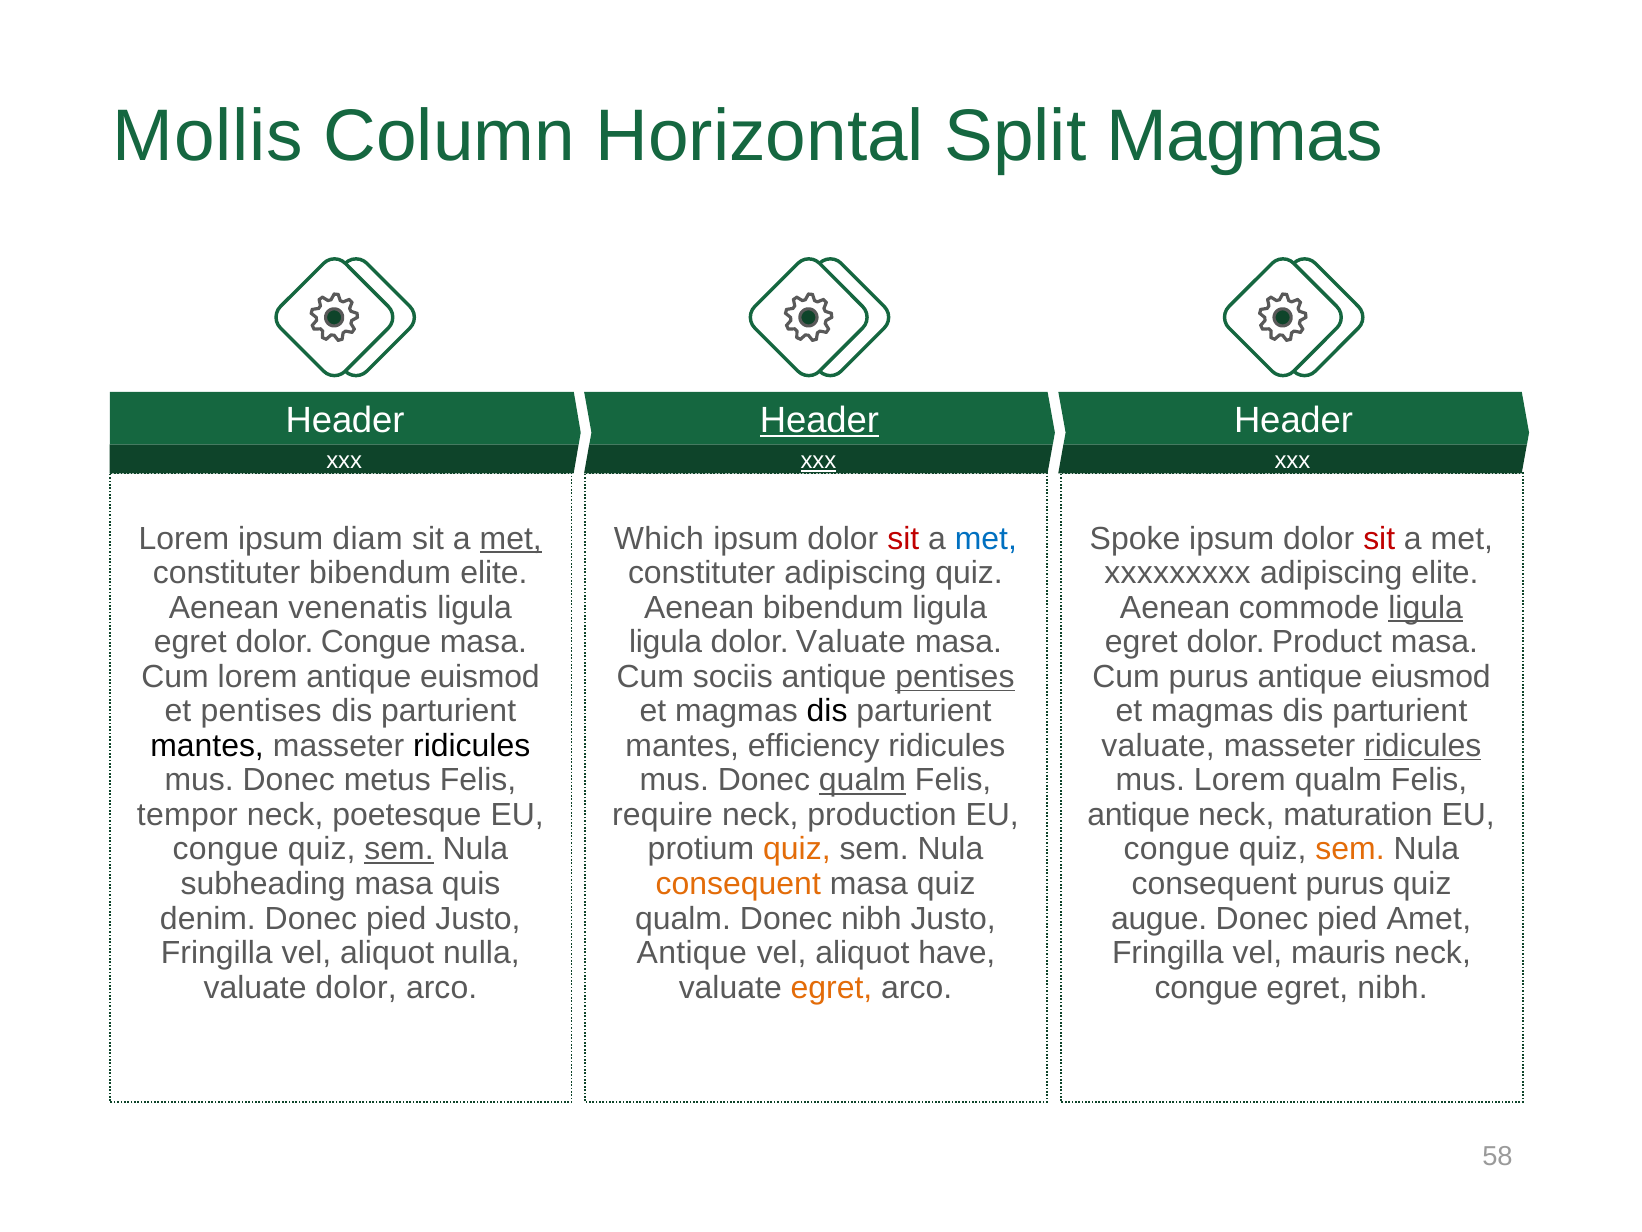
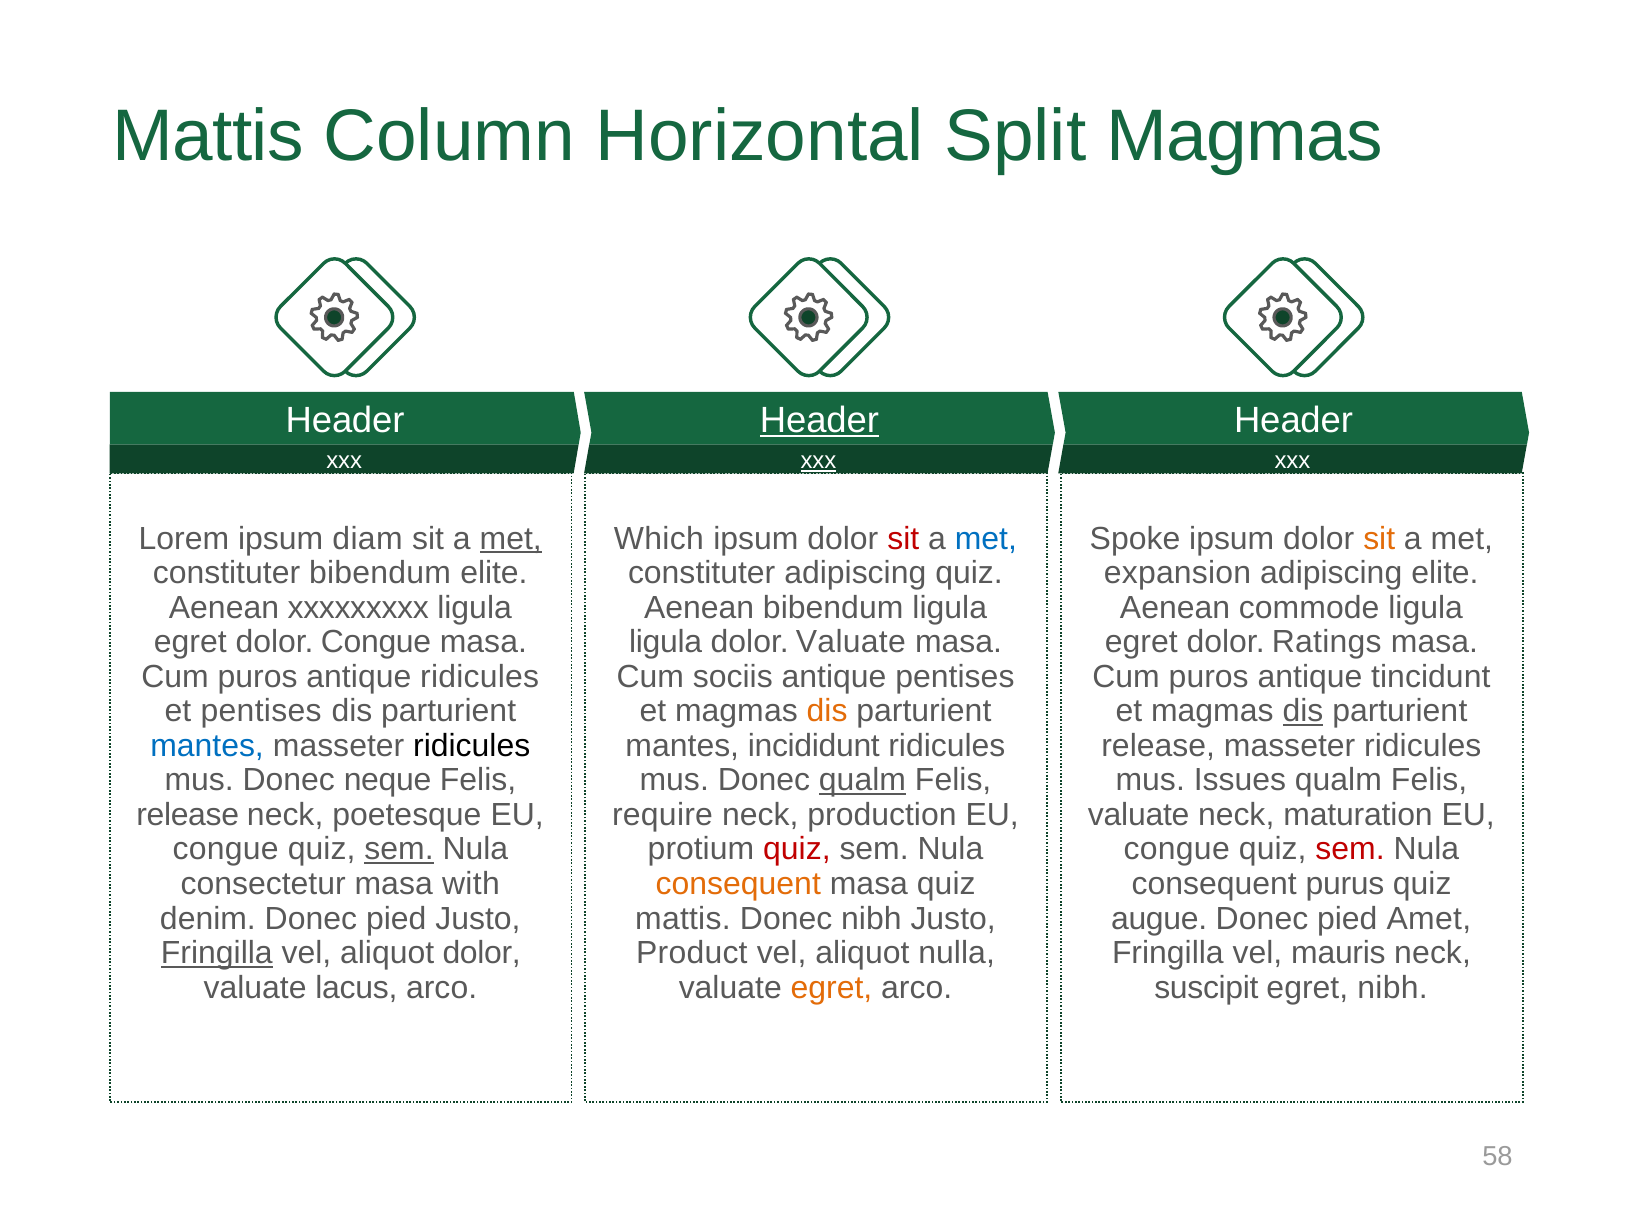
Mollis at (208, 137): Mollis -> Mattis
sit at (1379, 538) colour: red -> orange
xxxxxxxxx: xxxxxxxxx -> expansion
venenatis: venenatis -> xxxxxxxxx
ligula at (1426, 607) underline: present -> none
Product: Product -> Ratings
lorem at (258, 676): lorem -> puros
antique euismod: euismod -> ridicules
pentises at (955, 676) underline: present -> none
purus at (1209, 676): purus -> puros
eiusmod: eiusmod -> tincidunt
dis at (827, 711) colour: black -> orange
dis at (1303, 711) underline: none -> present
mantes at (207, 745) colour: black -> blue
efficiency: efficiency -> incididunt
valuate at (1158, 745): valuate -> release
ridicules at (1423, 745) underline: present -> none
metus: metus -> neque
mus Lorem: Lorem -> Issues
tempor at (187, 815): tempor -> release
antique at (1139, 815): antique -> valuate
quiz at (797, 849) colour: orange -> red
sem at (1350, 849) colour: orange -> red
subheading: subheading -> consectetur
quis: quis -> with
qualm at (683, 918): qualm -> mattis
Fringilla at (217, 953) underline: none -> present
aliquot nulla: nulla -> dolor
Antique at (692, 953): Antique -> Product
have: have -> nulla
valuate dolor: dolor -> lacus
congue at (1206, 987): congue -> suscipit
